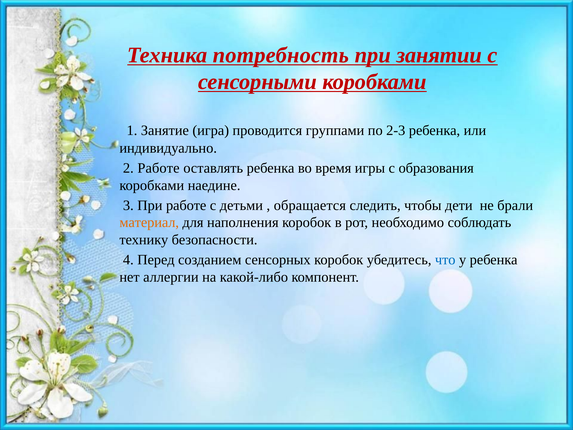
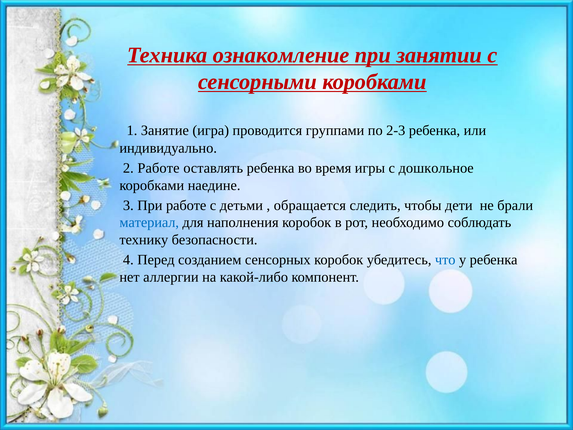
потребность: потребность -> ознакомление
образования: образования -> дошкольное
материал colour: orange -> blue
